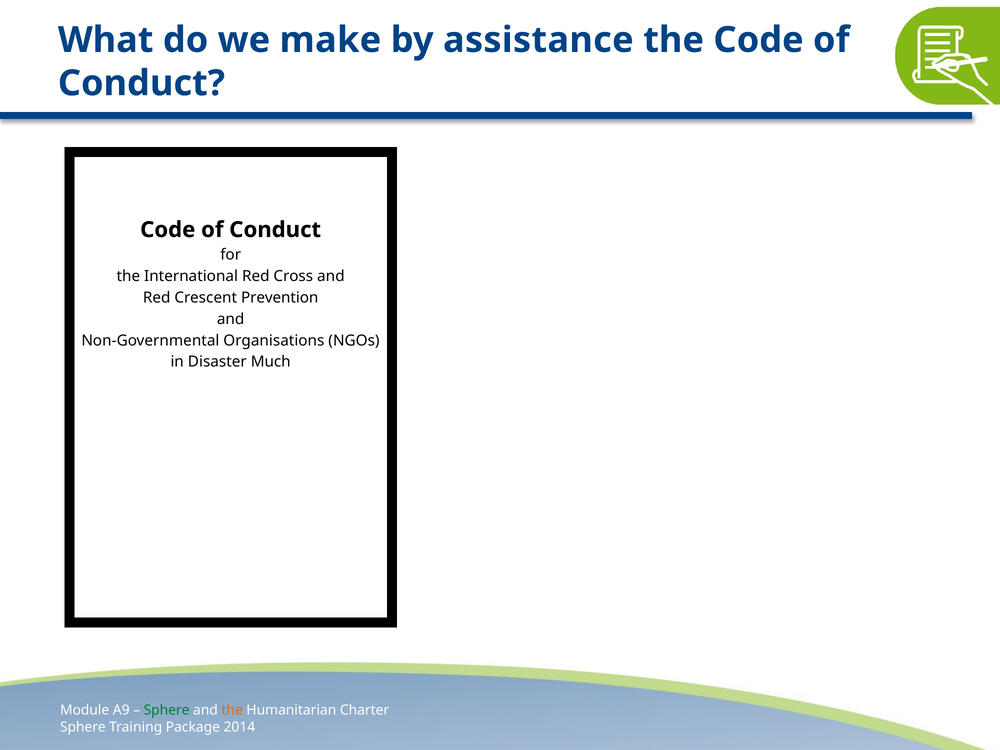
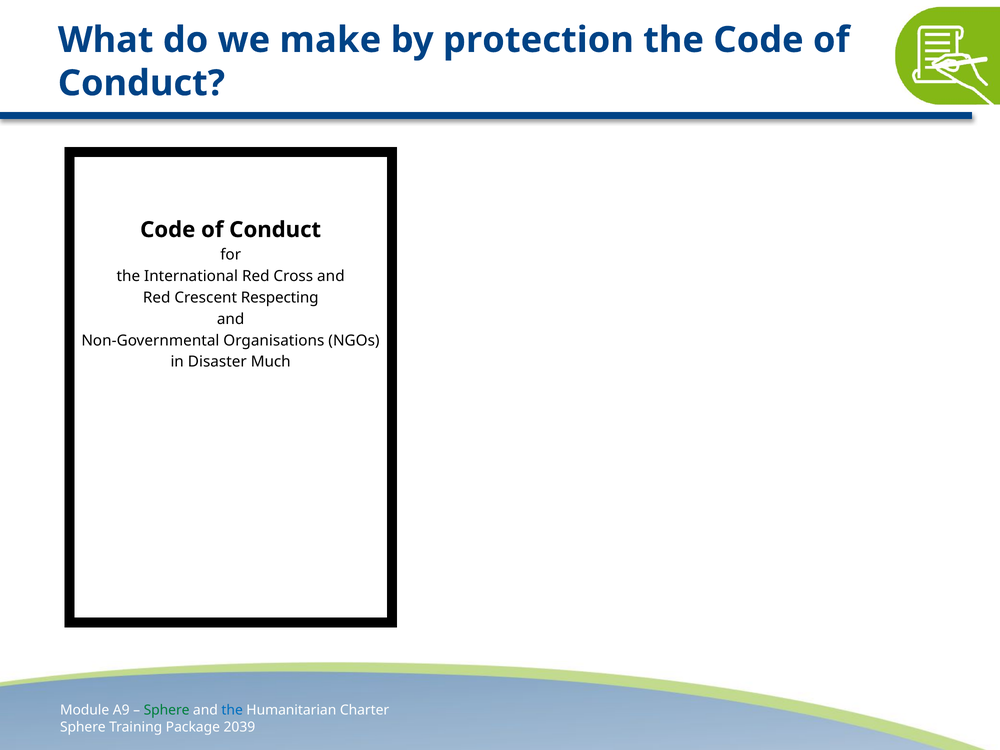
assistance: assistance -> protection
Prevention: Prevention -> Respecting
the at (232, 710) colour: orange -> blue
2014: 2014 -> 2039
